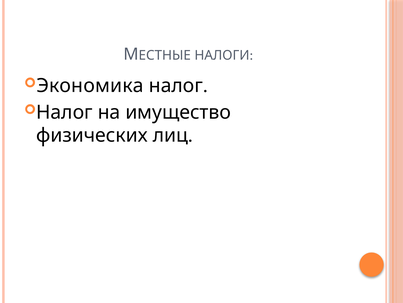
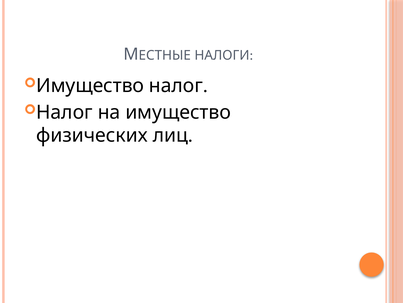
Экономика at (90, 85): Экономика -> Имущество
